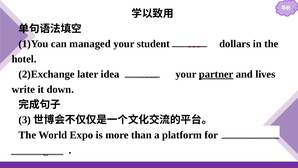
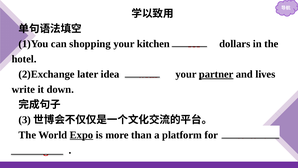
managed: managed -> shopping
student: student -> kitchen
Expo underline: none -> present
